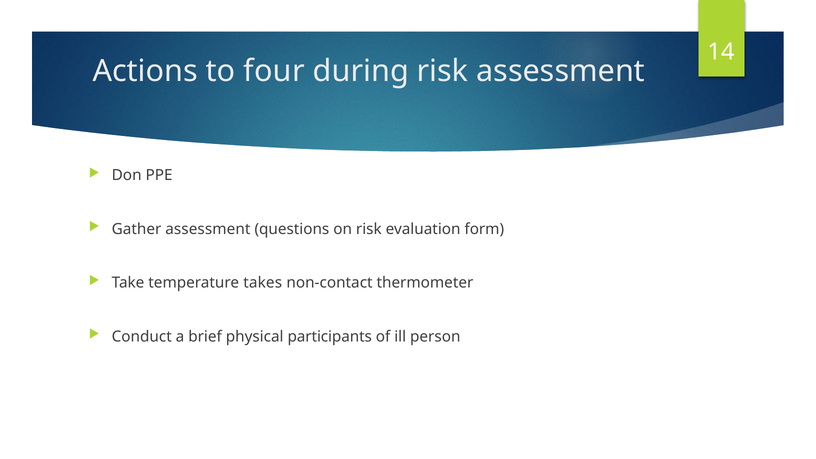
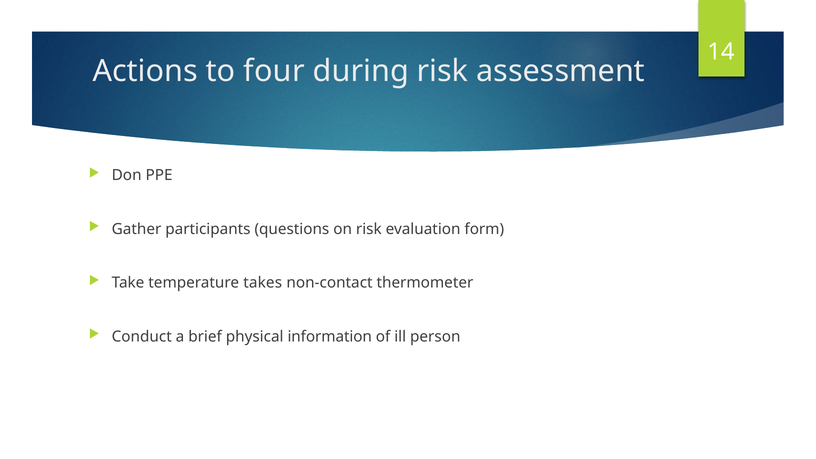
Gather assessment: assessment -> participants
participants: participants -> information
